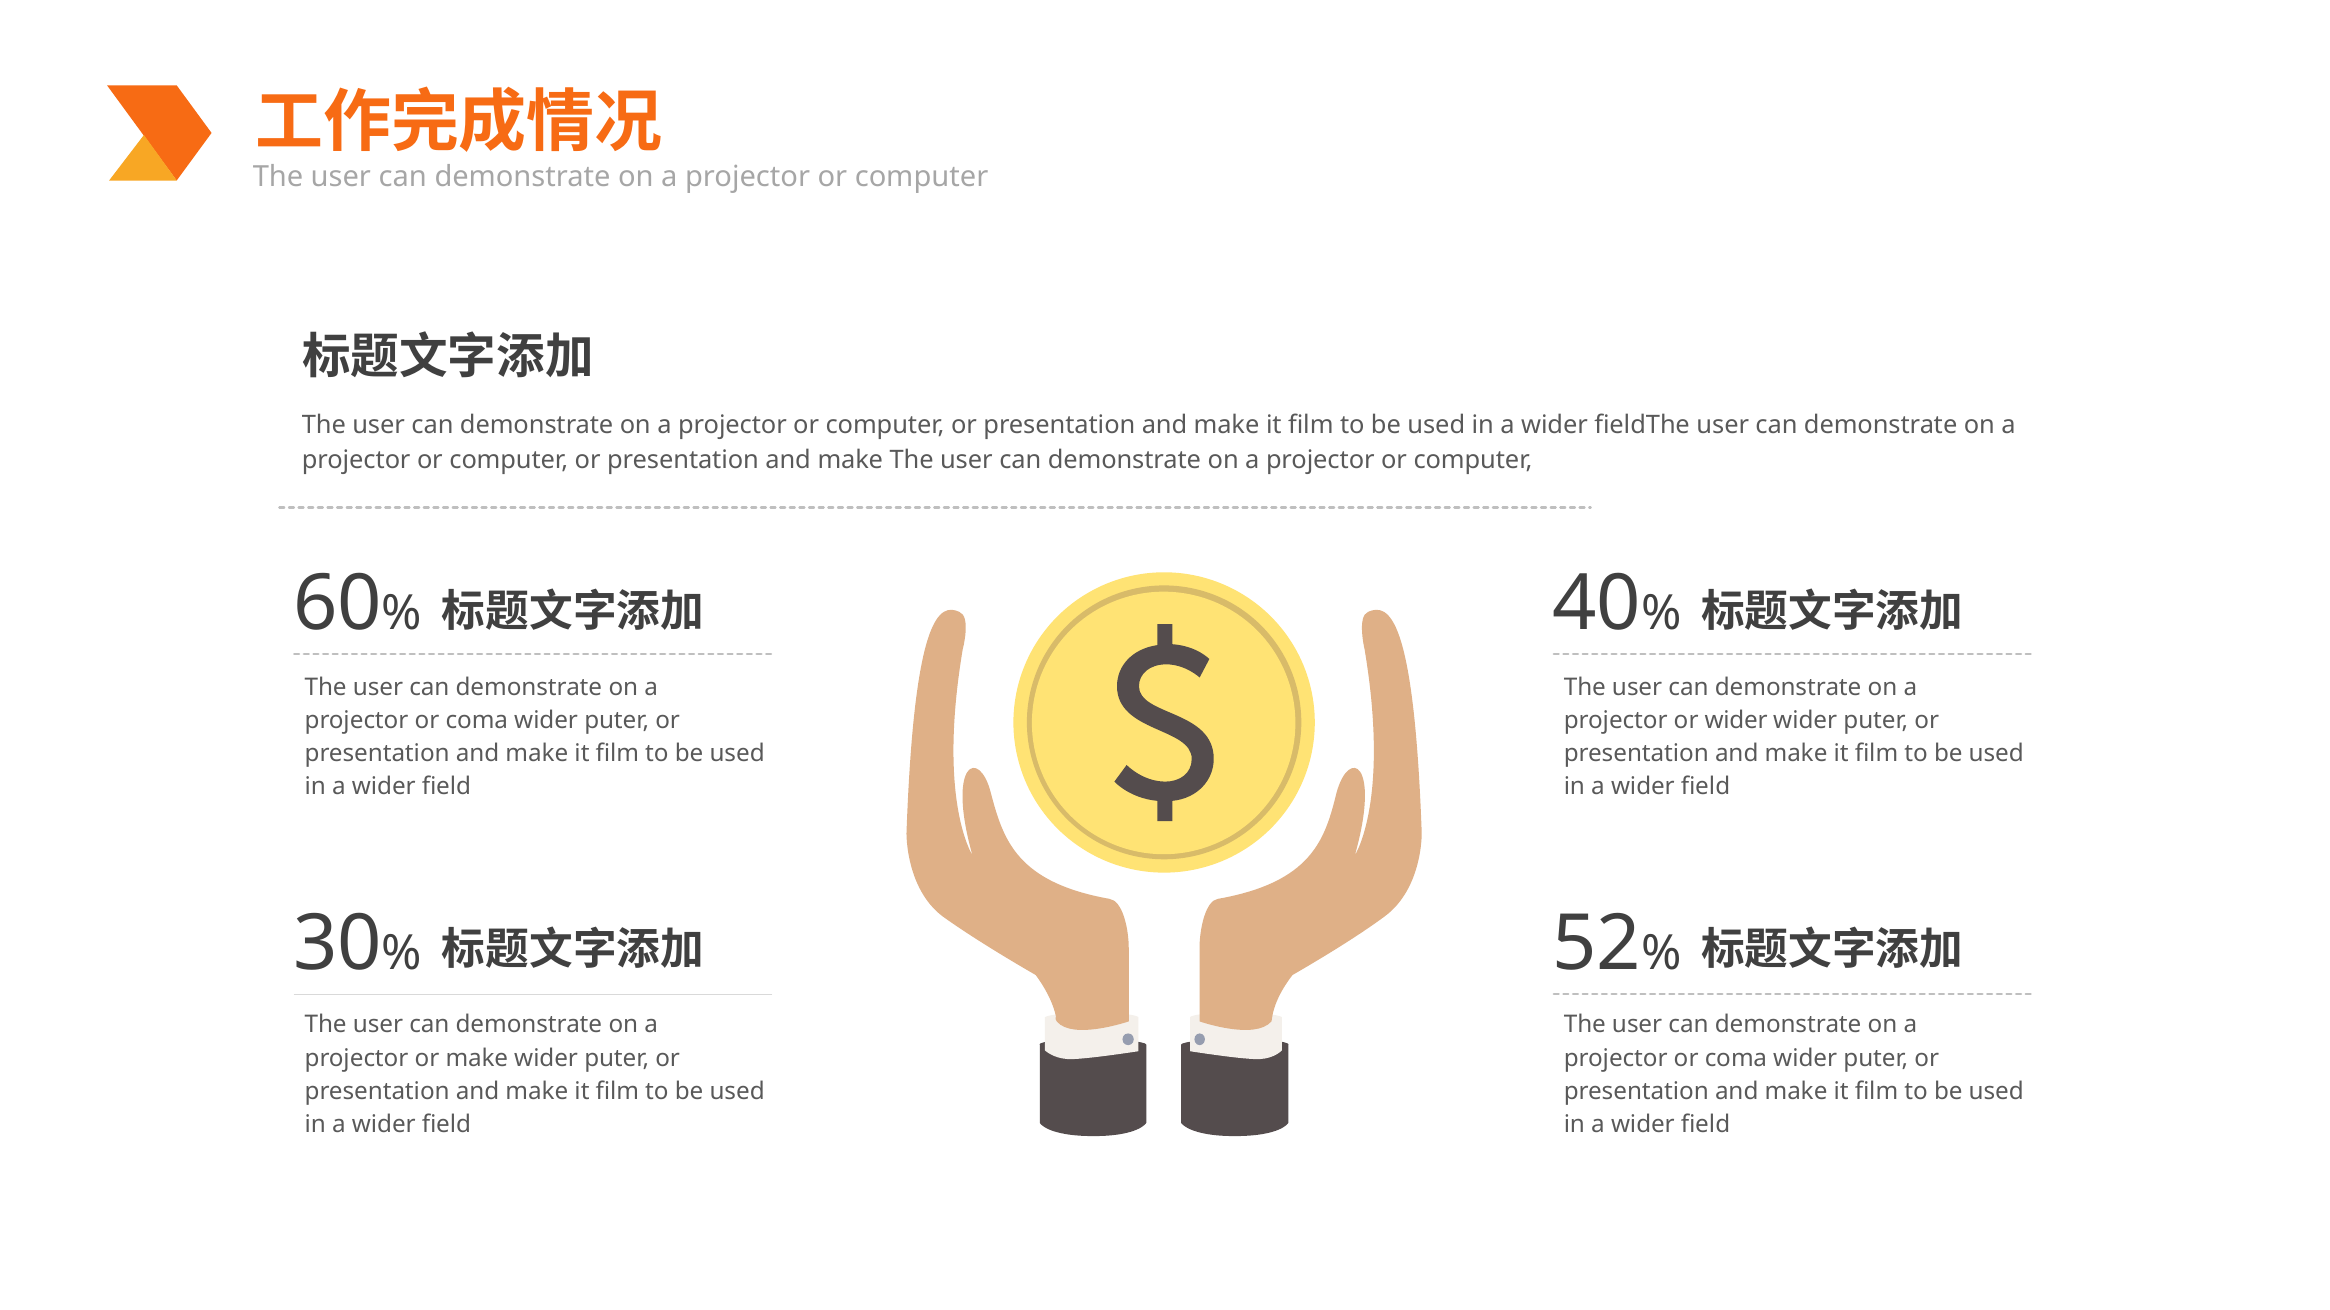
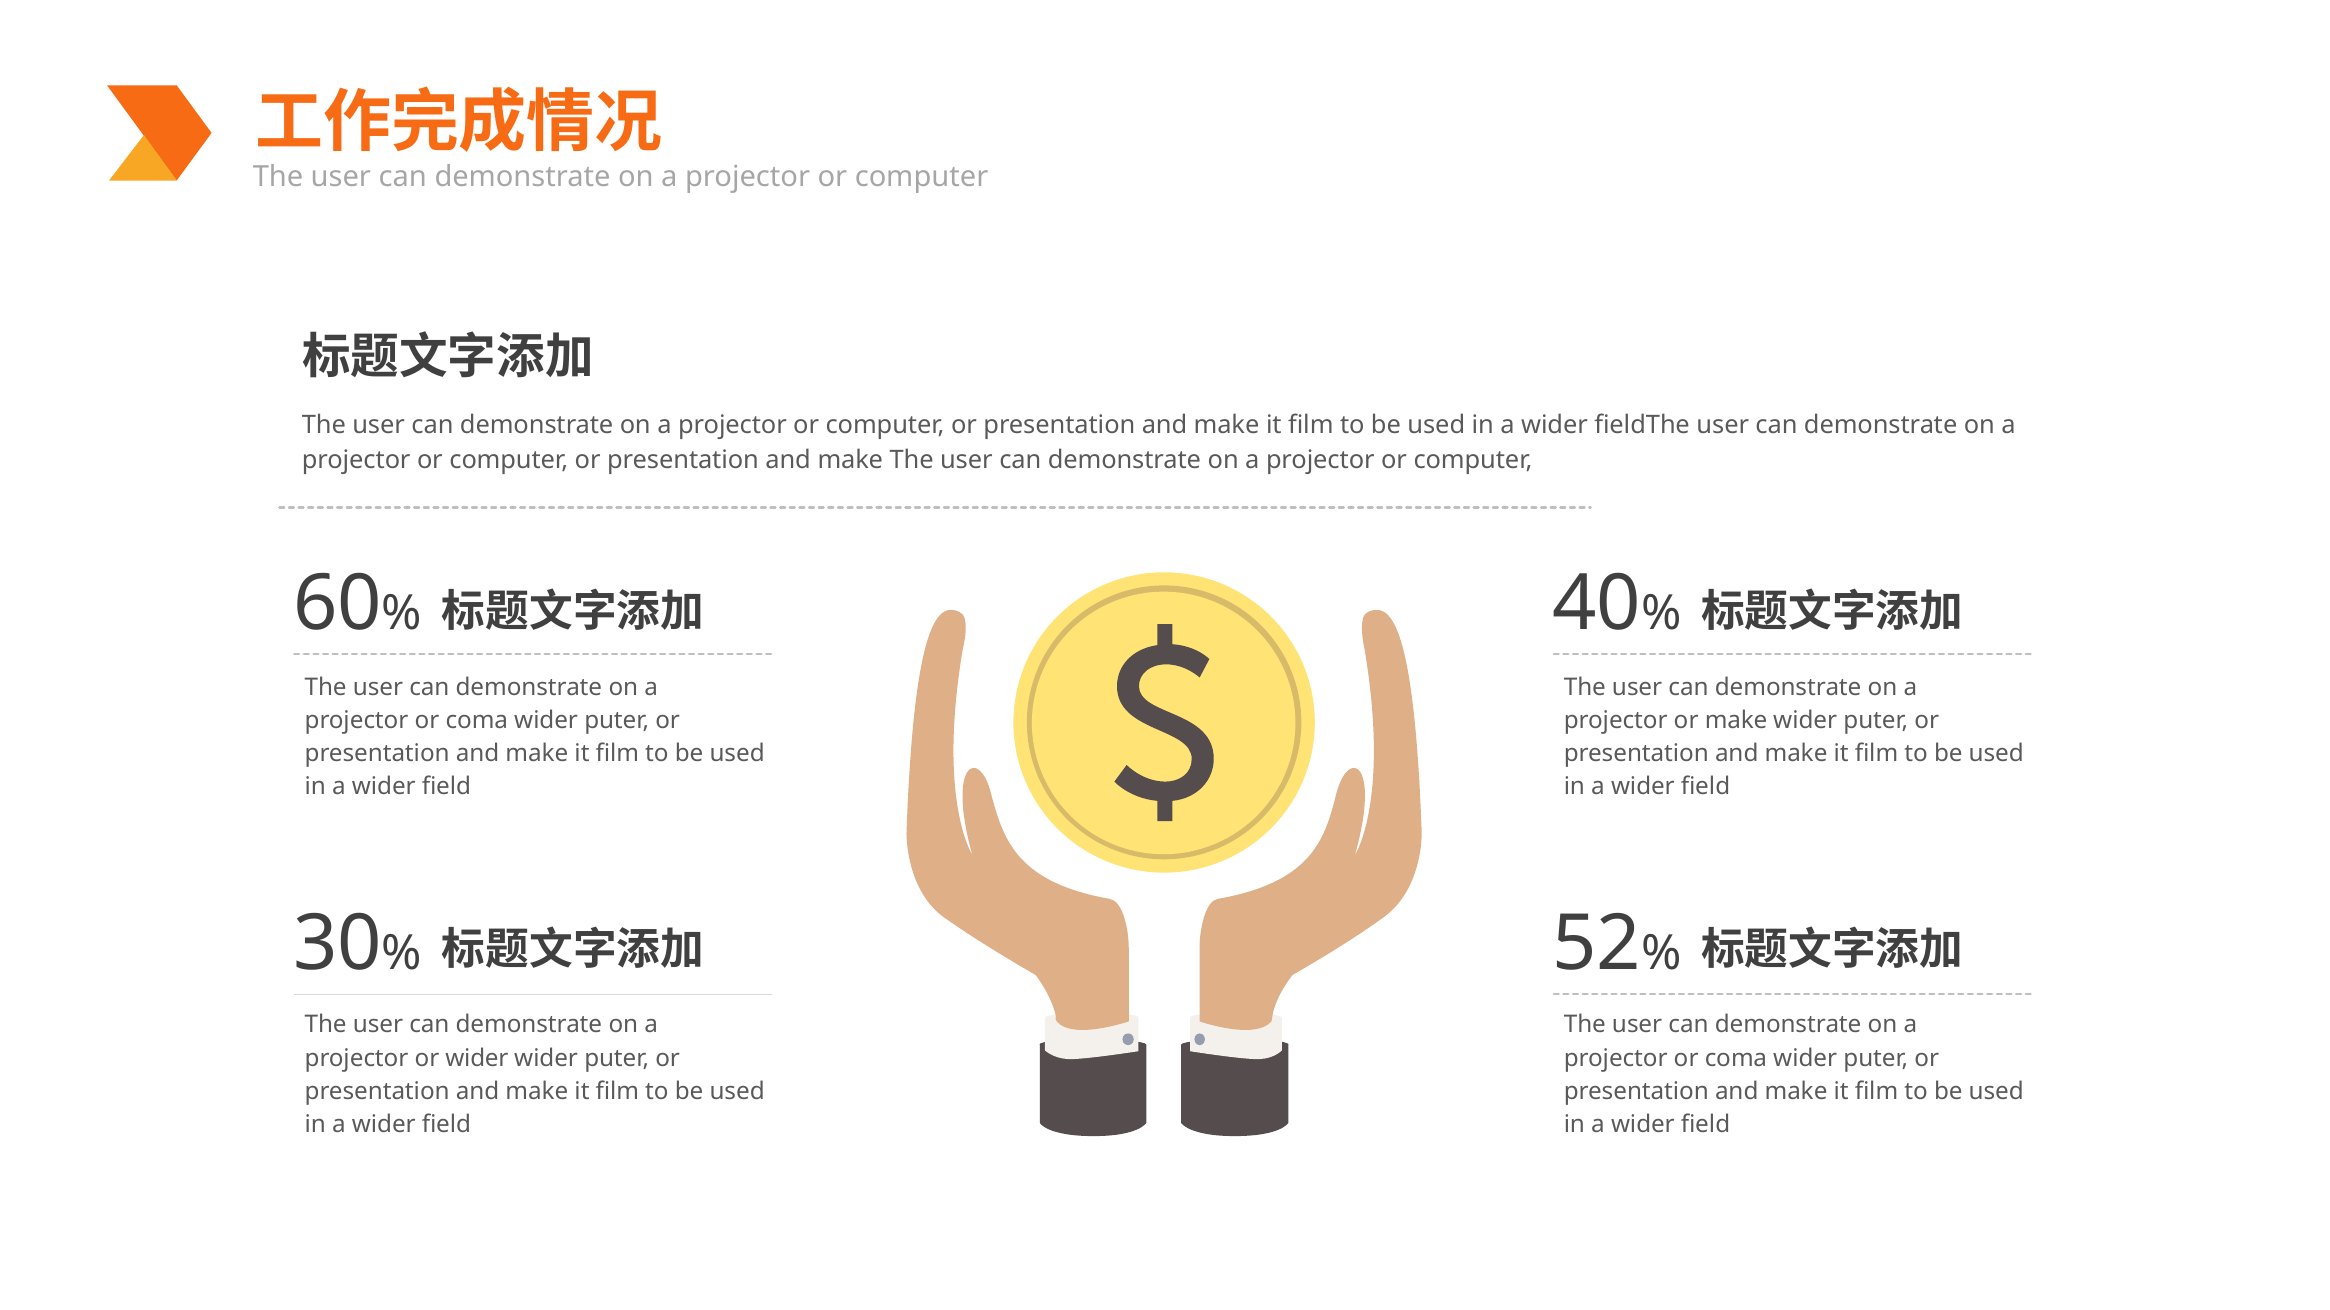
or wider: wider -> make
or make: make -> wider
